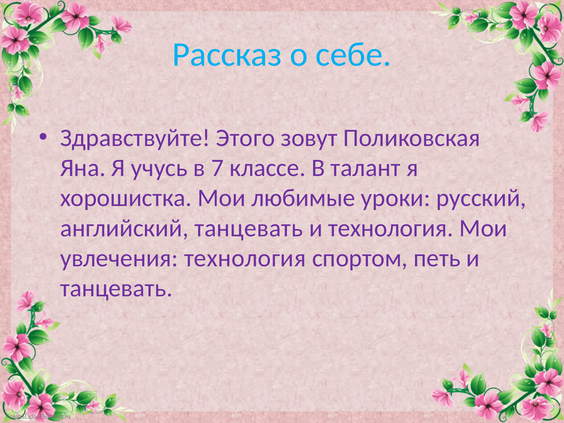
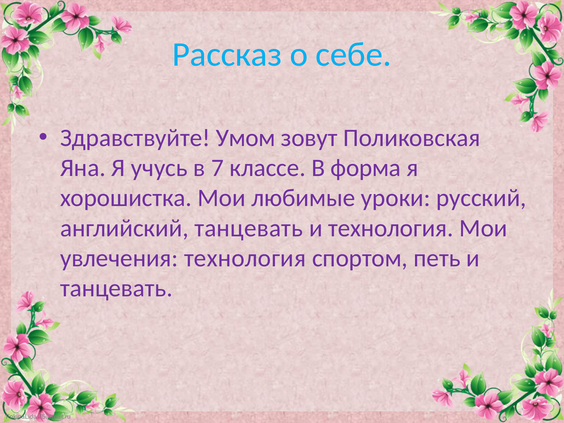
Этого: Этого -> Умом
талант: талант -> форма
